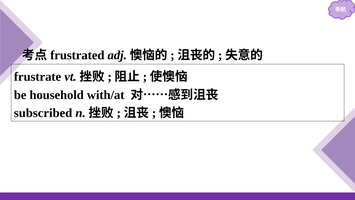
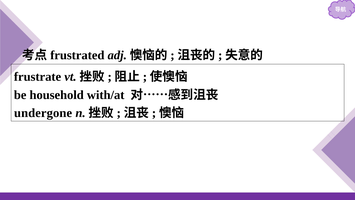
subscribed: subscribed -> undergone
